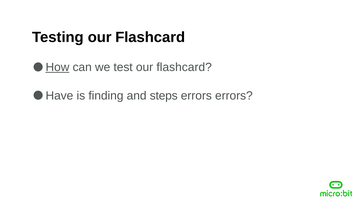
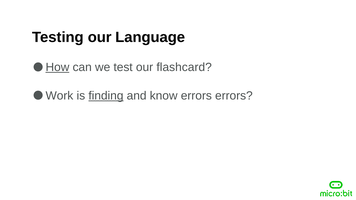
Testing our Flashcard: Flashcard -> Language
Have: Have -> Work
finding underline: none -> present
steps: steps -> know
